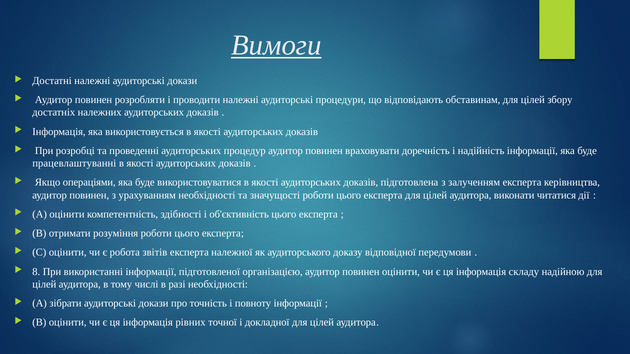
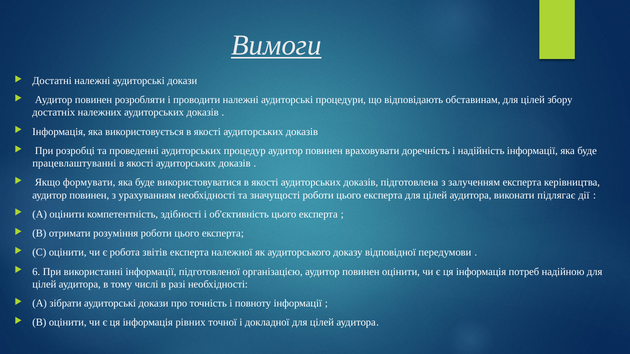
операціями: операціями -> формувати
читатися: читатися -> підлягає
8: 8 -> 6
складу: складу -> потреб
